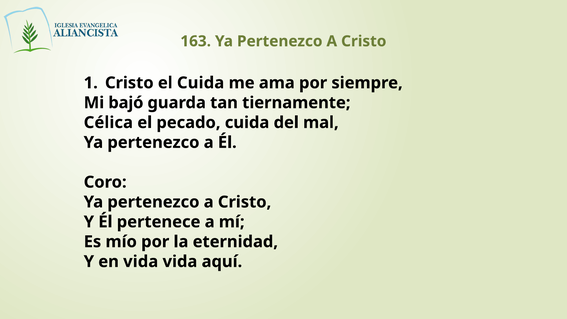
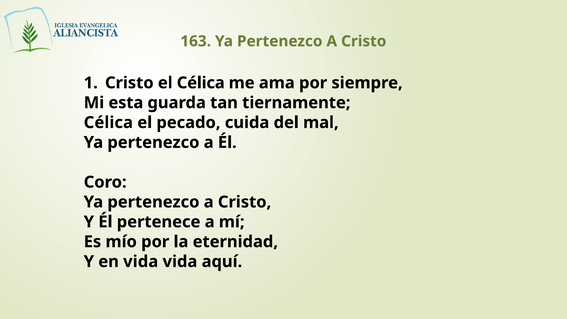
el Cuida: Cuida -> Célica
bajó: bajó -> esta
